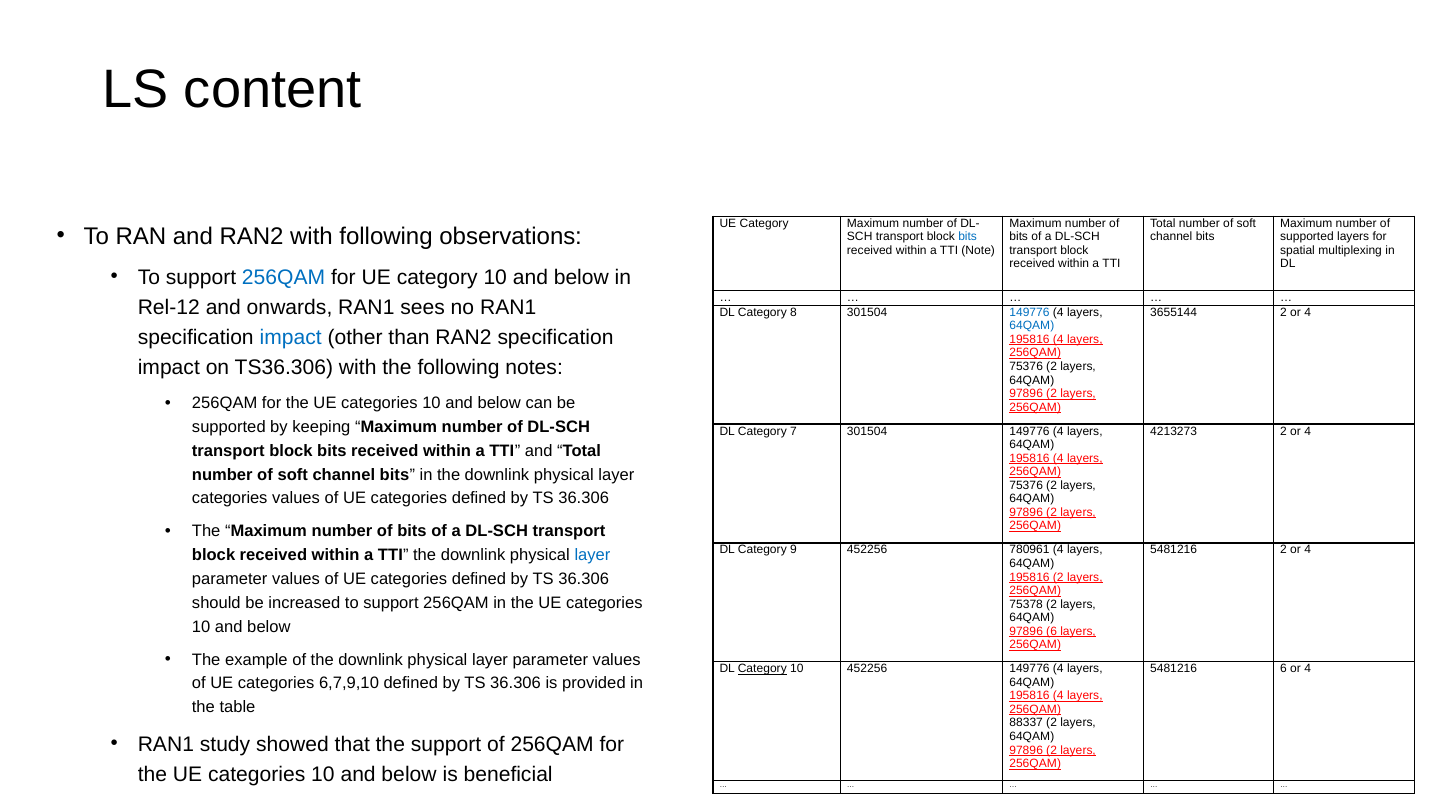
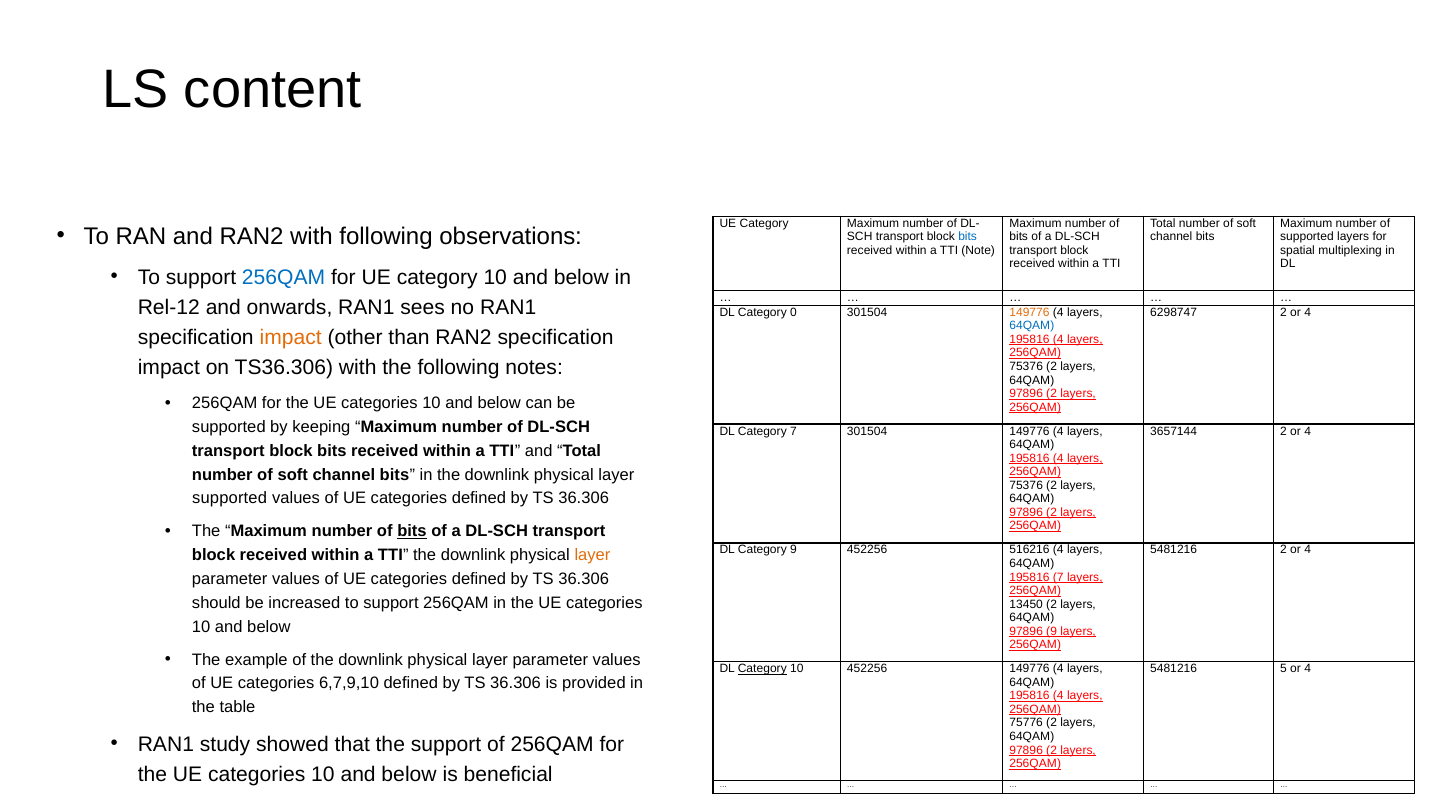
8: 8 -> 0
149776 at (1029, 312) colour: blue -> orange
3655144: 3655144 -> 6298747
impact at (291, 338) colour: blue -> orange
4213273: 4213273 -> 3657144
categories at (230, 499): categories -> supported
bits at (412, 532) underline: none -> present
780961: 780961 -> 516216
layer at (592, 555) colour: blue -> orange
195816 2: 2 -> 7
75378: 75378 -> 13450
97896 6: 6 -> 9
5481216 6: 6 -> 5
88337: 88337 -> 75776
